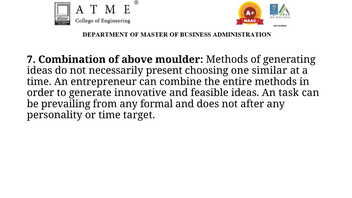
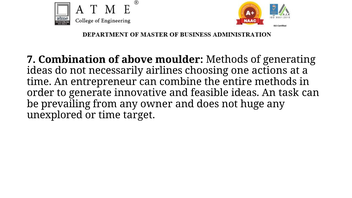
present: present -> airlines
similar: similar -> actions
formal: formal -> owner
after: after -> huge
personality: personality -> unexplored
